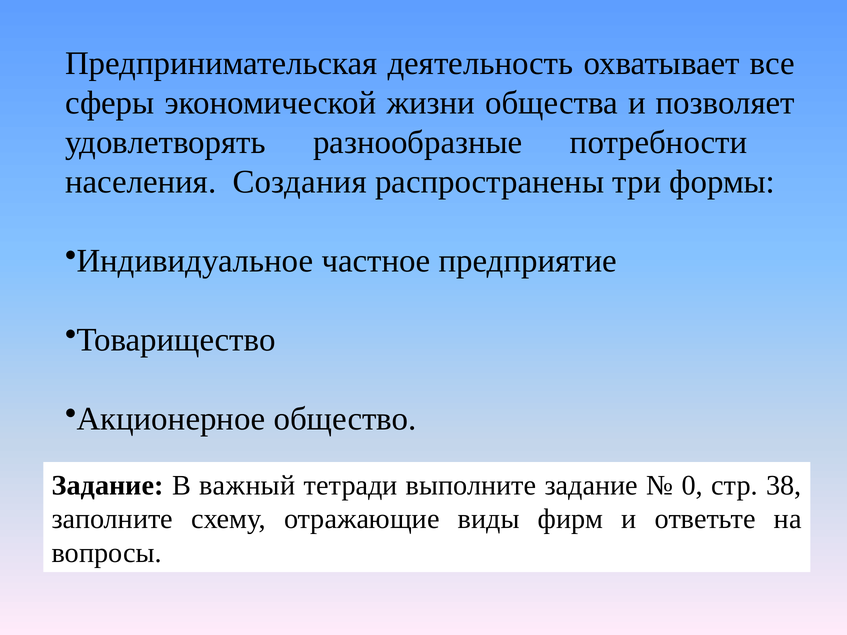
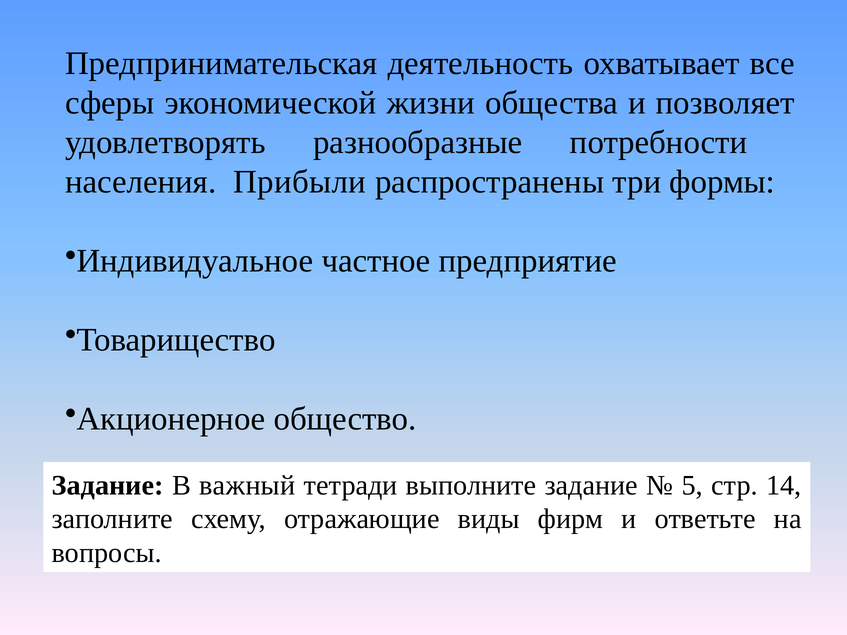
Создания: Создания -> Прибыли
0: 0 -> 5
38: 38 -> 14
